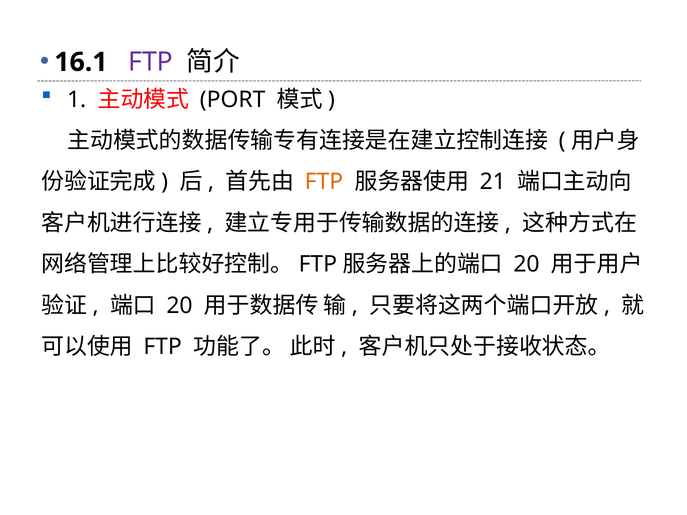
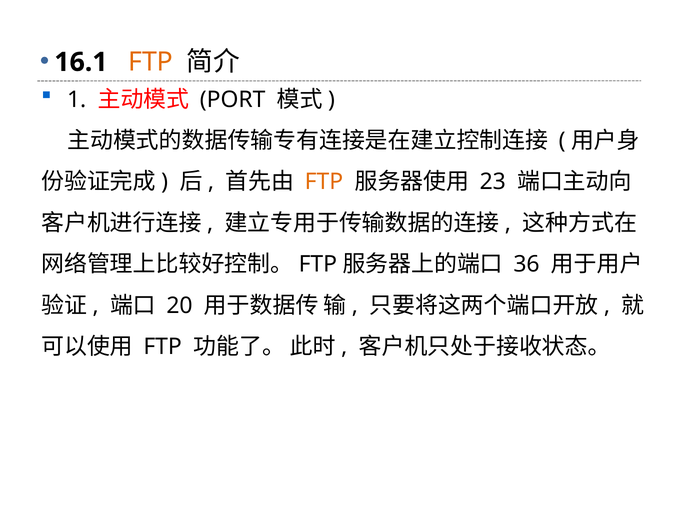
FTP at (151, 62) colour: purple -> orange
21: 21 -> 23
20 at (527, 264): 20 -> 36
